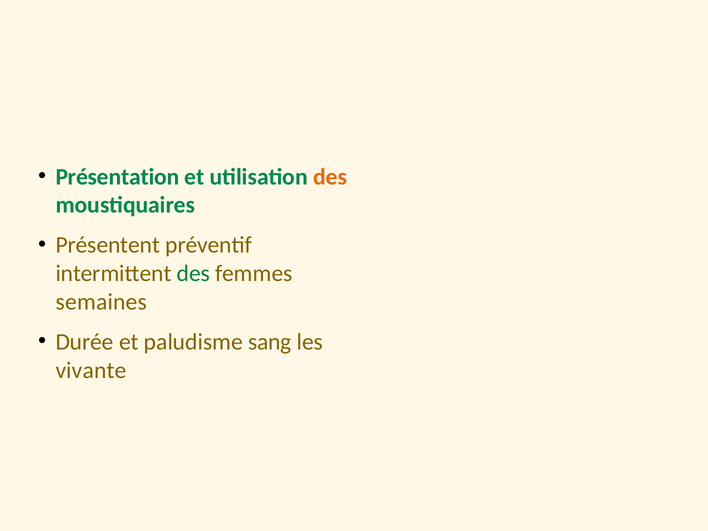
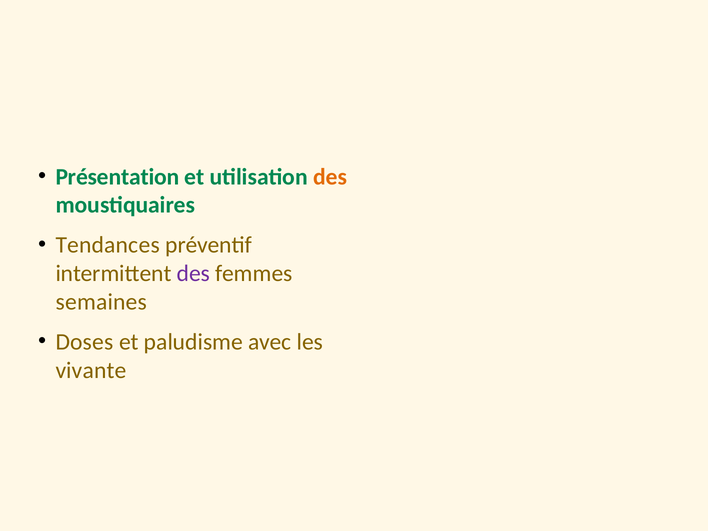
Présentent: Présentent -> Tendances
des at (194, 273) colour: green -> purple
Durée: Durée -> Doses
sang: sang -> avec
